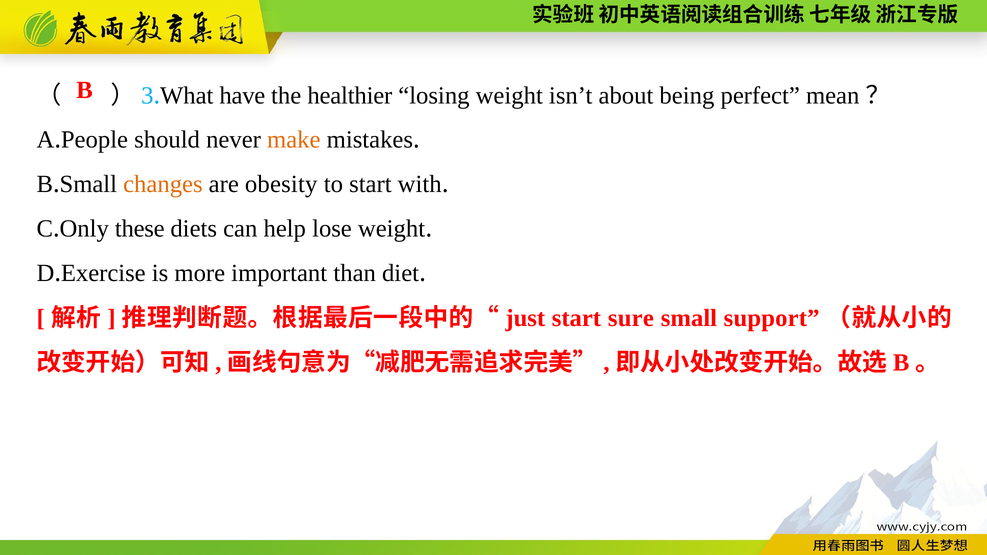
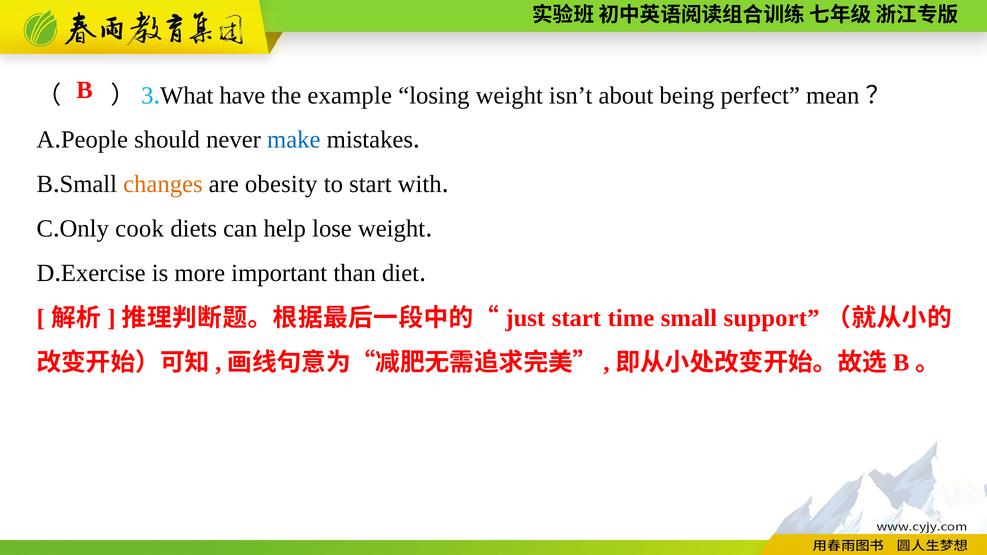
healthier: healthier -> example
make colour: orange -> blue
these: these -> cook
sure: sure -> time
